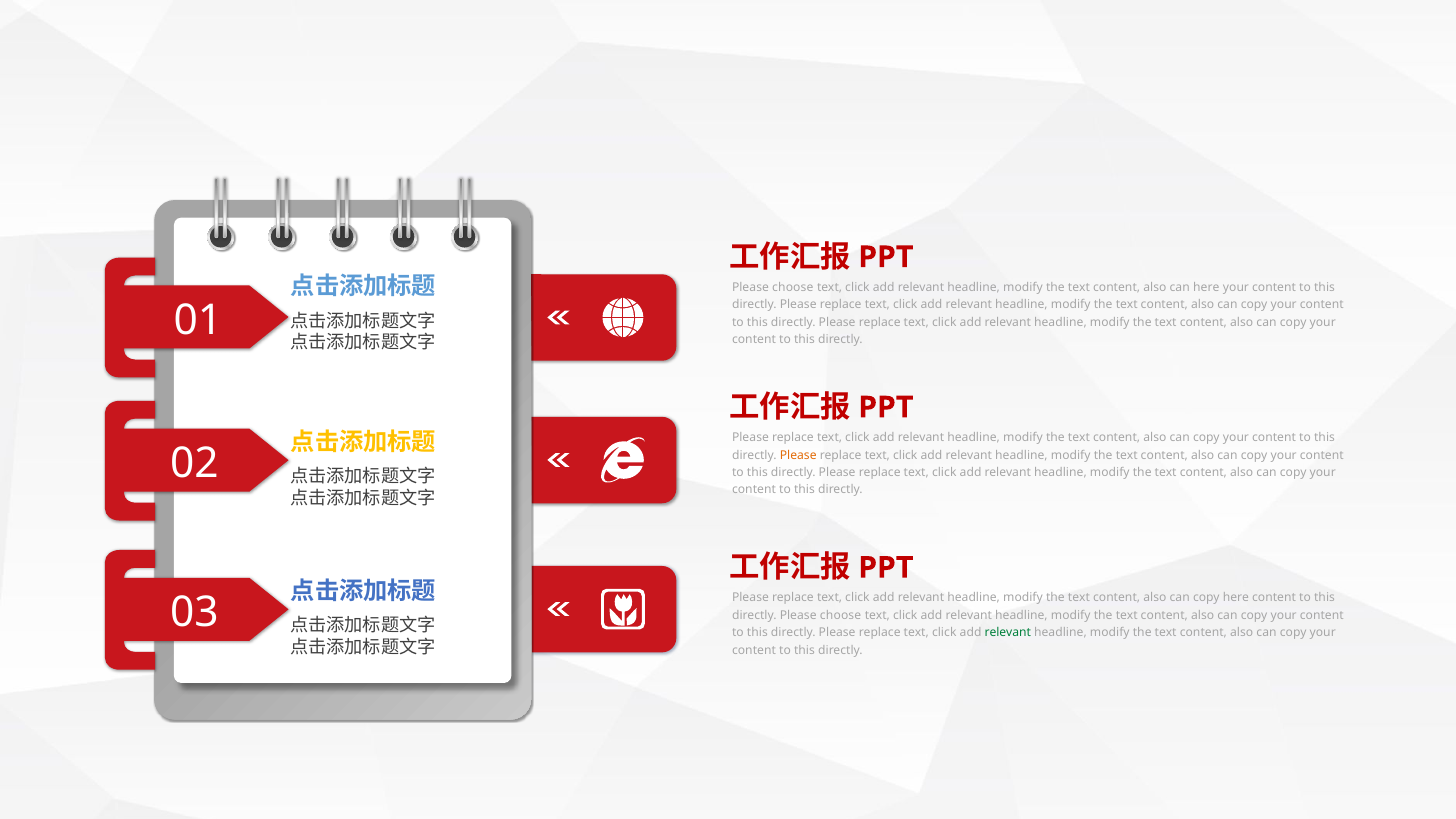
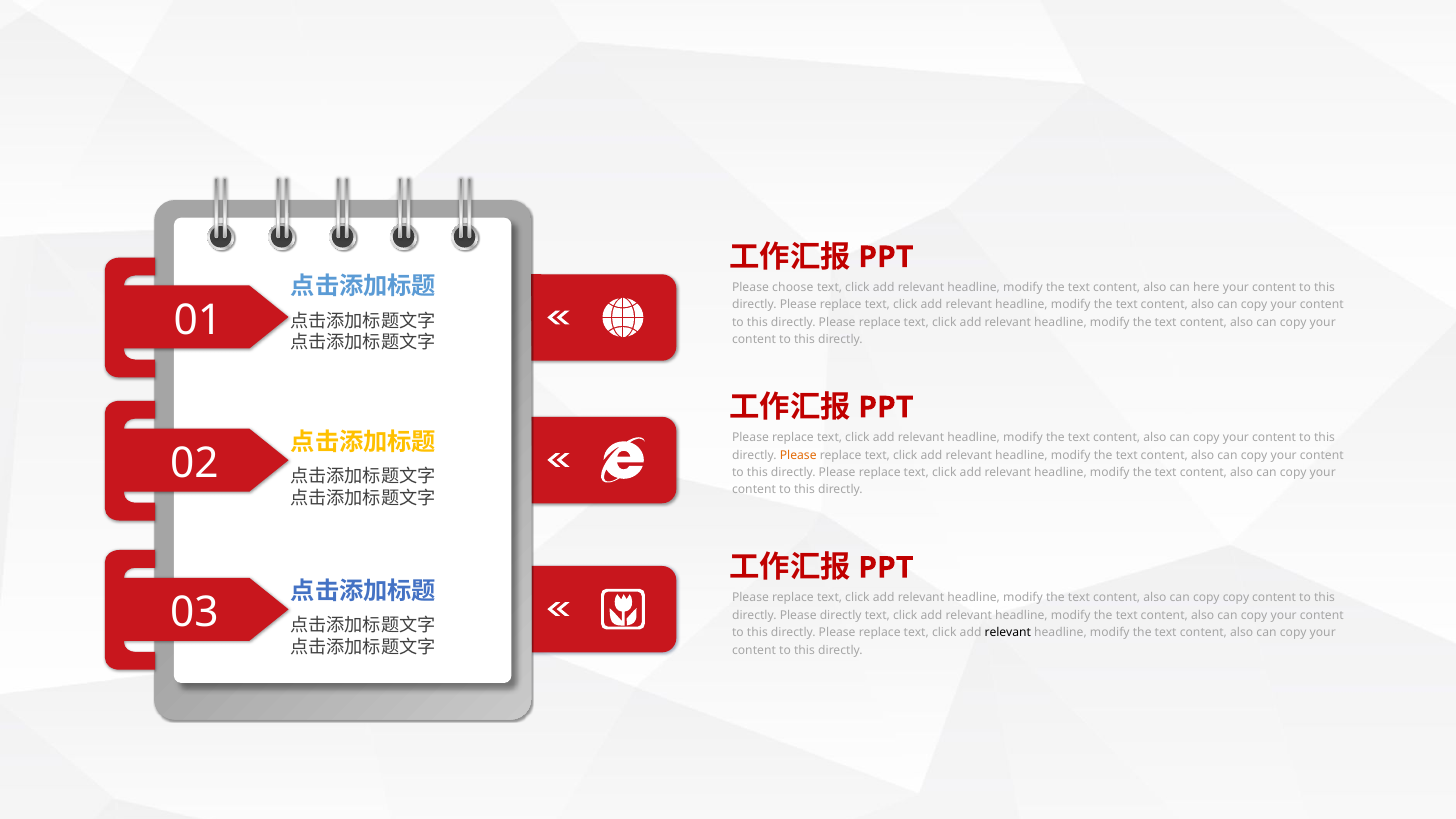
copy here: here -> copy
directly Please choose: choose -> directly
relevant at (1008, 633) colour: green -> black
